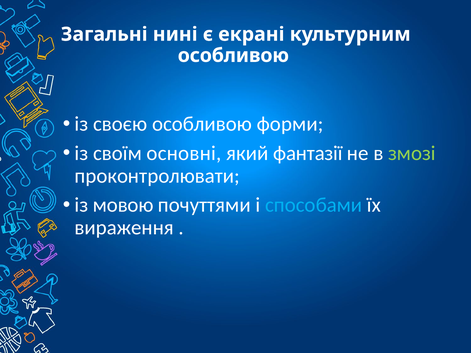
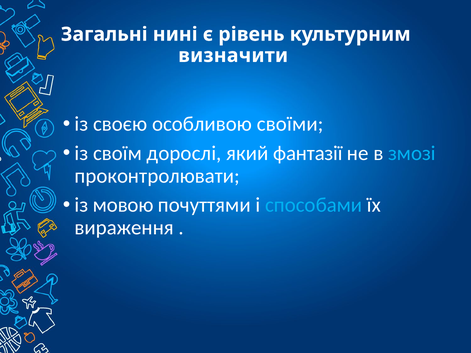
екрані: екрані -> рівень
особливою at (233, 56): особливою -> визначити
форми: форми -> своїми
основні: основні -> дорослі
змозі colour: light green -> light blue
